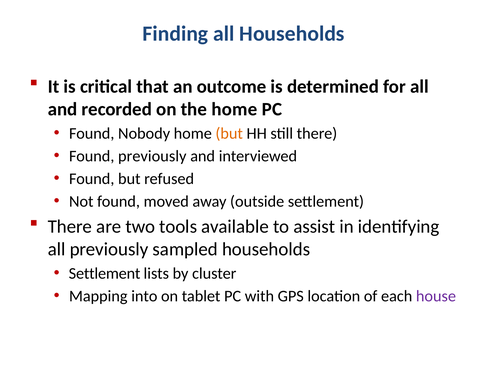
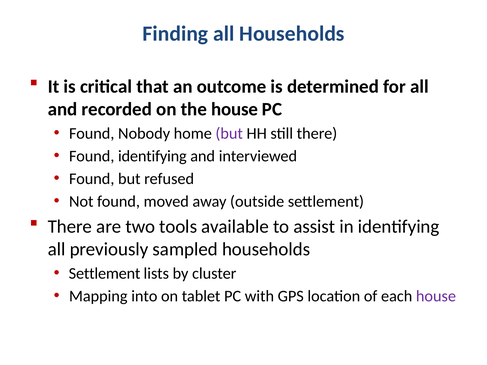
the home: home -> house
but at (229, 133) colour: orange -> purple
Found previously: previously -> identifying
